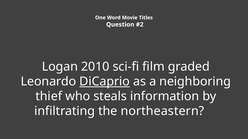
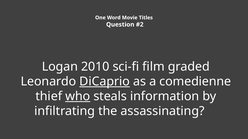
neighboring: neighboring -> comedienne
who underline: none -> present
northeastern: northeastern -> assassinating
